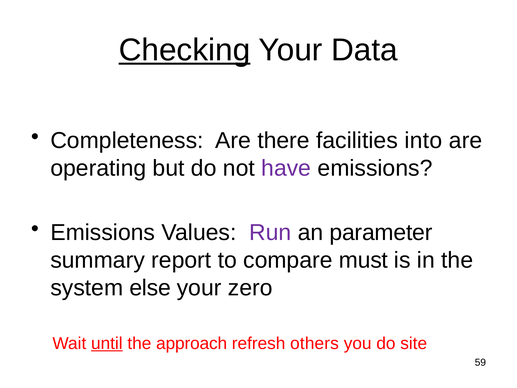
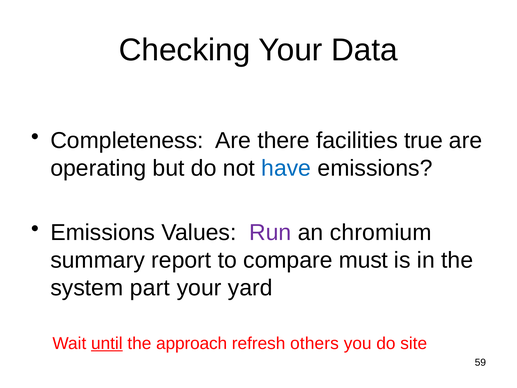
Checking underline: present -> none
into: into -> true
have colour: purple -> blue
parameter: parameter -> chromium
else: else -> part
zero: zero -> yard
